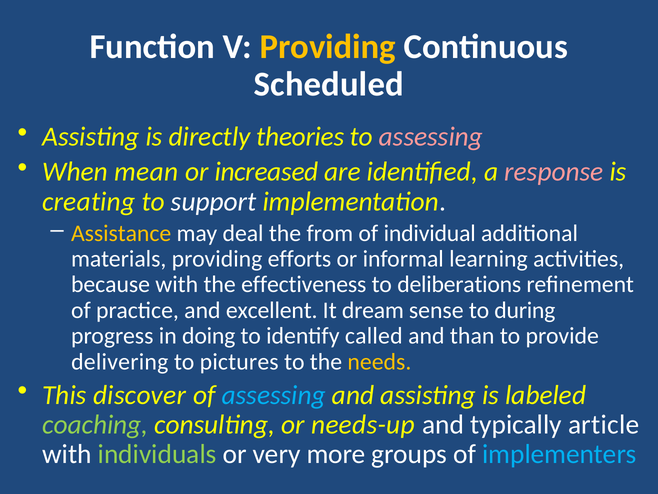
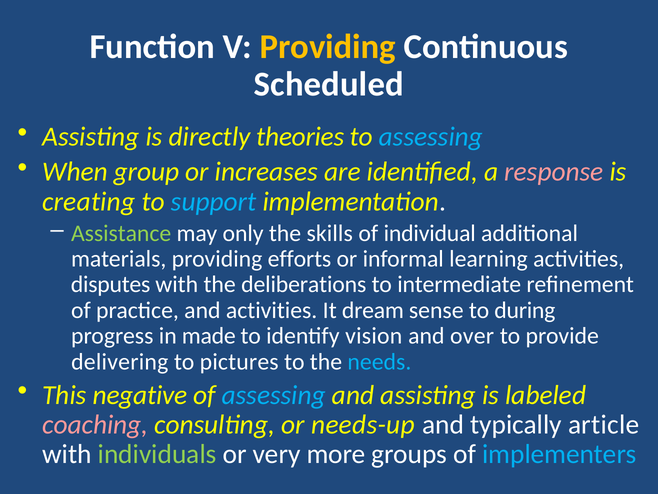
assessing at (431, 137) colour: pink -> light blue
mean: mean -> group
increased: increased -> increases
support colour: white -> light blue
Assistance colour: yellow -> light green
deal: deal -> only
from: from -> skills
because: because -> disputes
effectiveness: effectiveness -> deliberations
deliberations: deliberations -> intermediate
and excellent: excellent -> activities
doing: doing -> made
called: called -> vision
than: than -> over
needs colour: yellow -> light blue
discover: discover -> negative
coaching colour: light green -> pink
